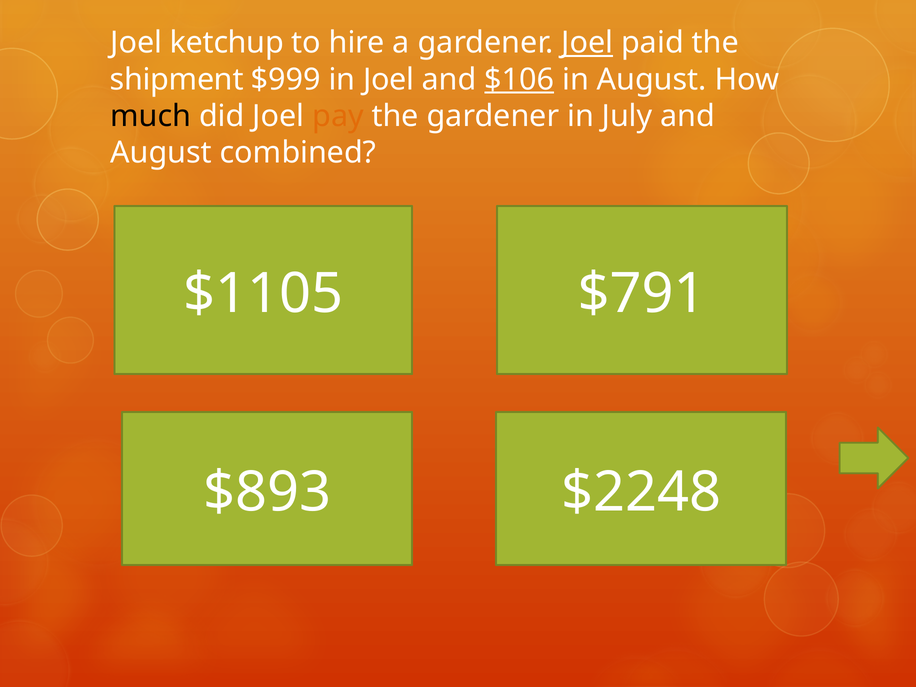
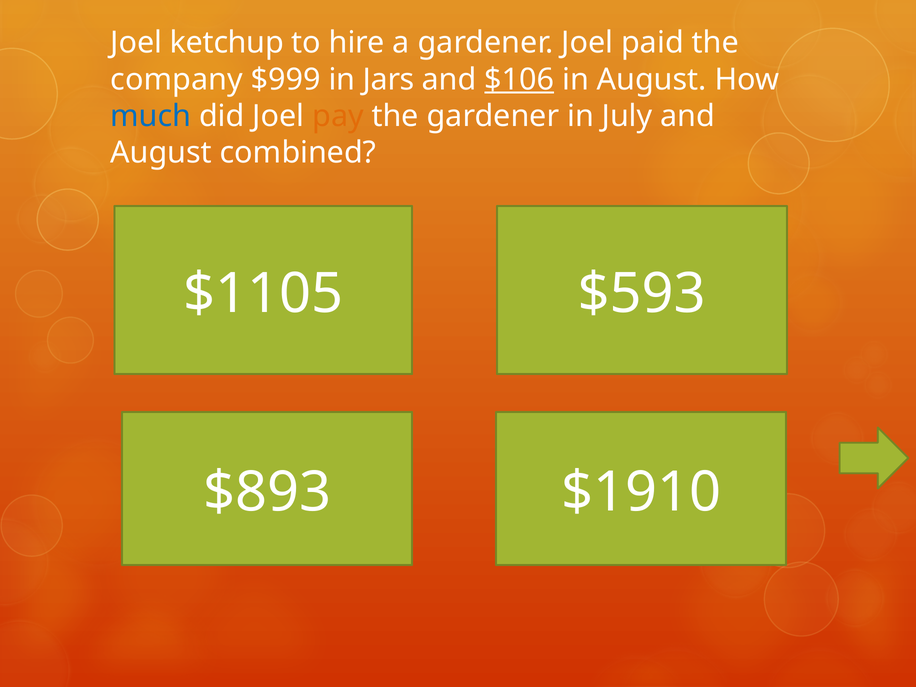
Joel at (587, 43) underline: present -> none
shipment: shipment -> company
in Joel: Joel -> Jars
much colour: black -> blue
$791: $791 -> $593
$2248: $2248 -> $1910
